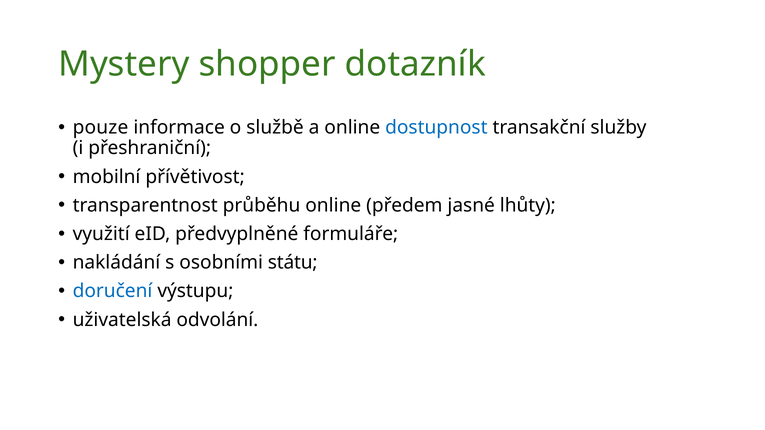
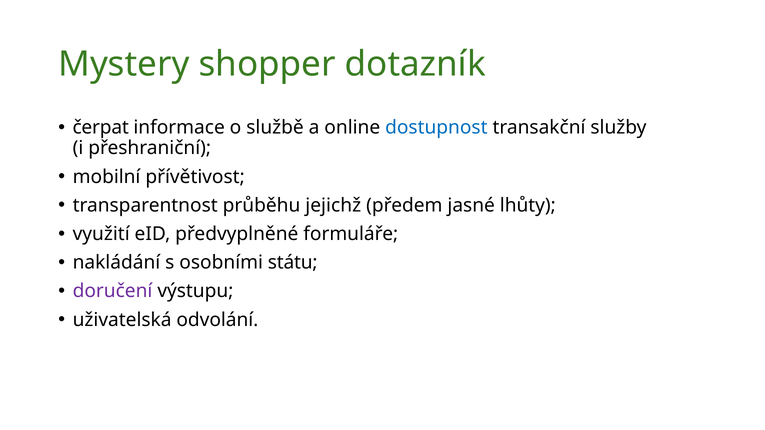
pouze: pouze -> čerpat
průběhu online: online -> jejichž
doručení colour: blue -> purple
